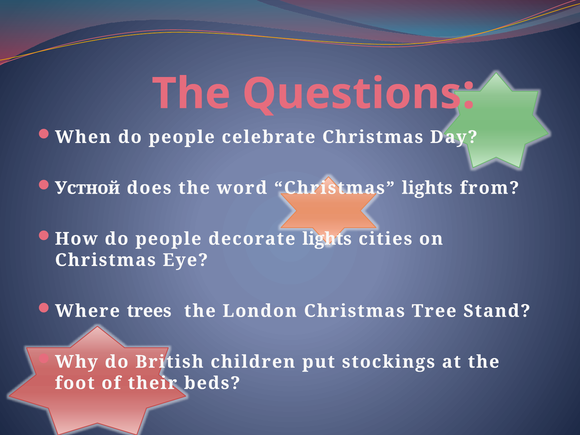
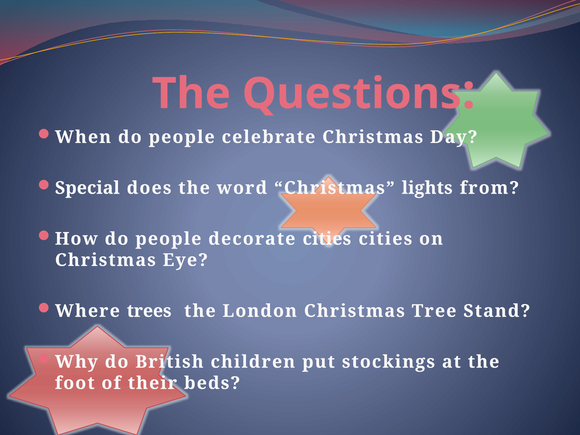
Устной: Устной -> Special
decorate lights: lights -> cities
